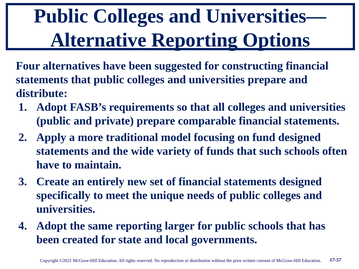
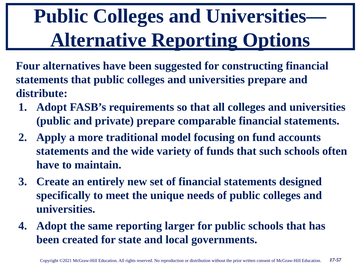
fund designed: designed -> accounts
